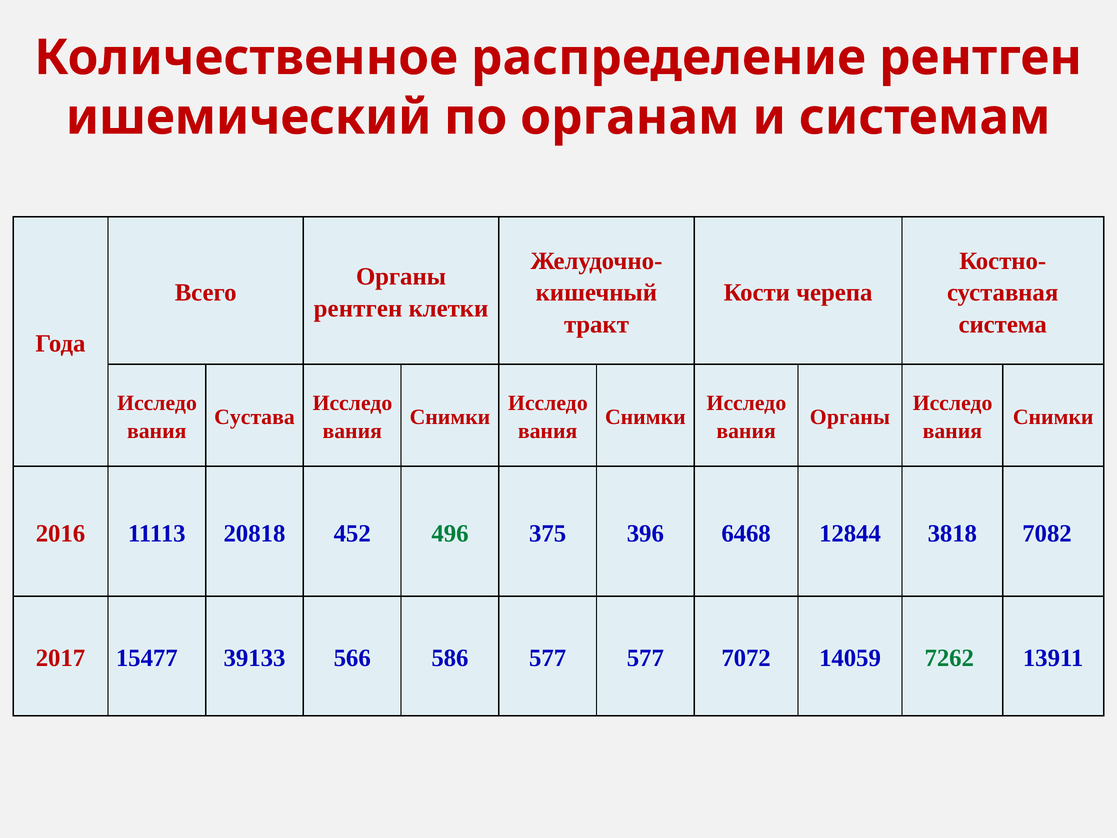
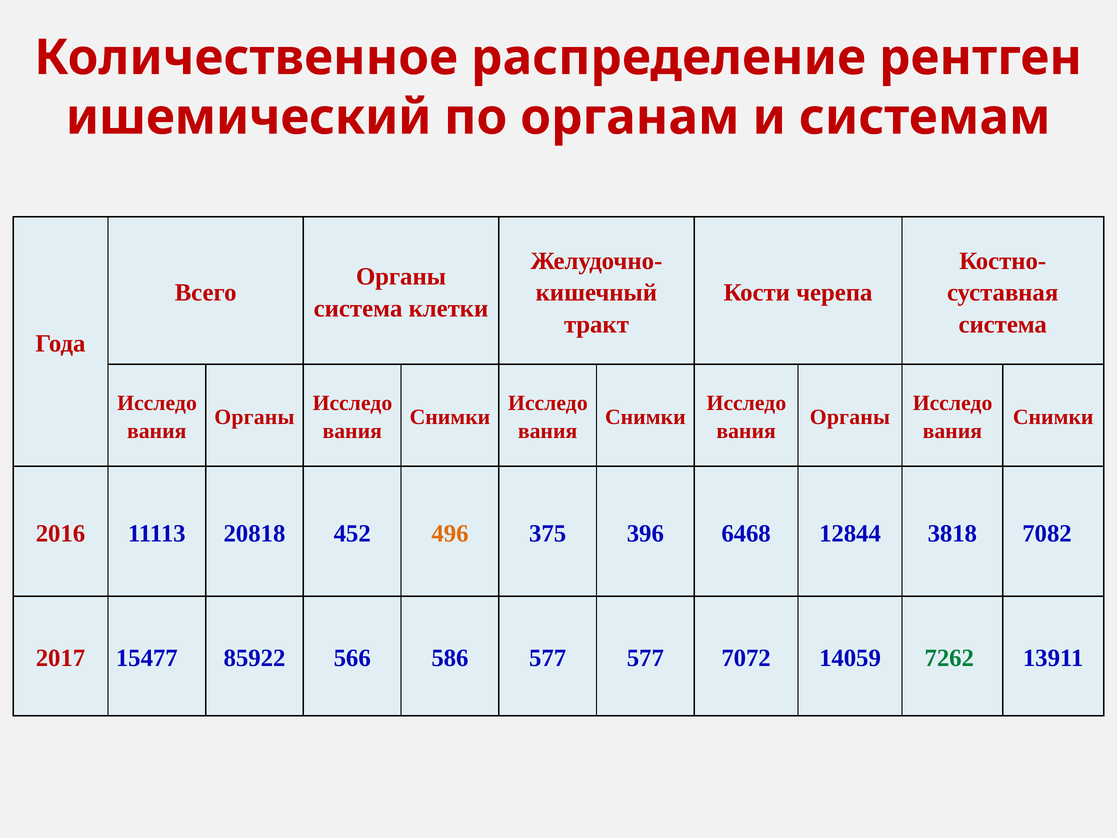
рентген at (358, 308): рентген -> система
Сустава at (254, 417): Сустава -> Органы
496 colour: green -> orange
39133: 39133 -> 85922
